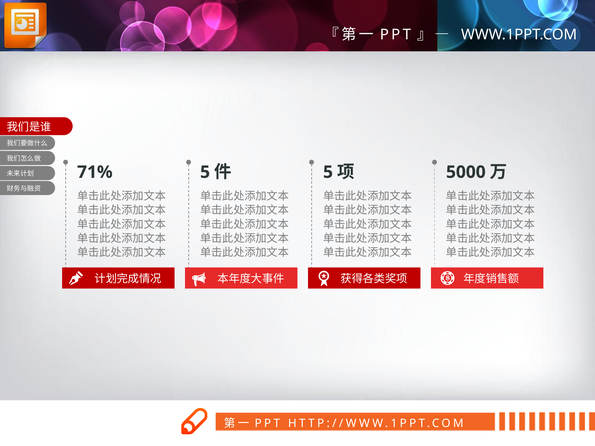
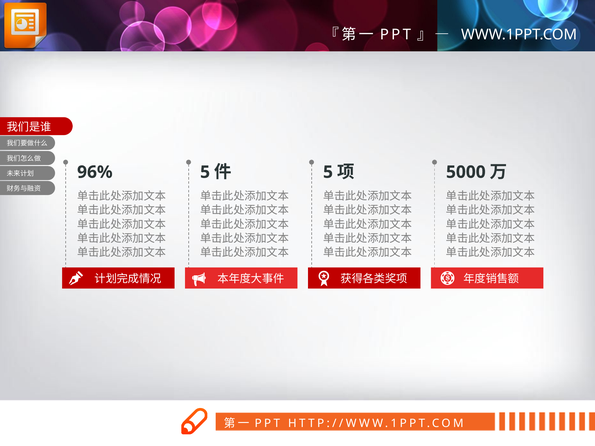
71%: 71% -> 96%
